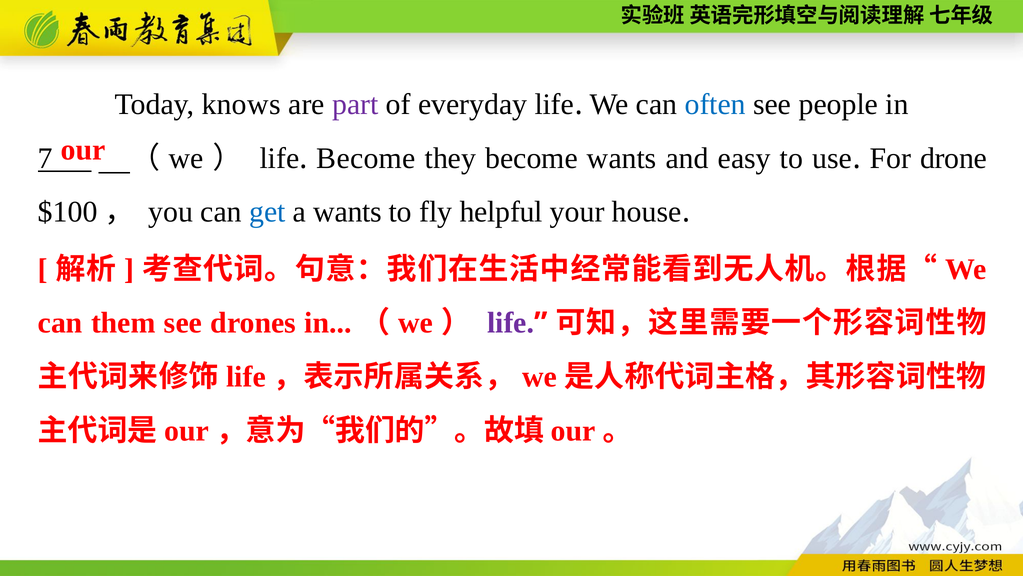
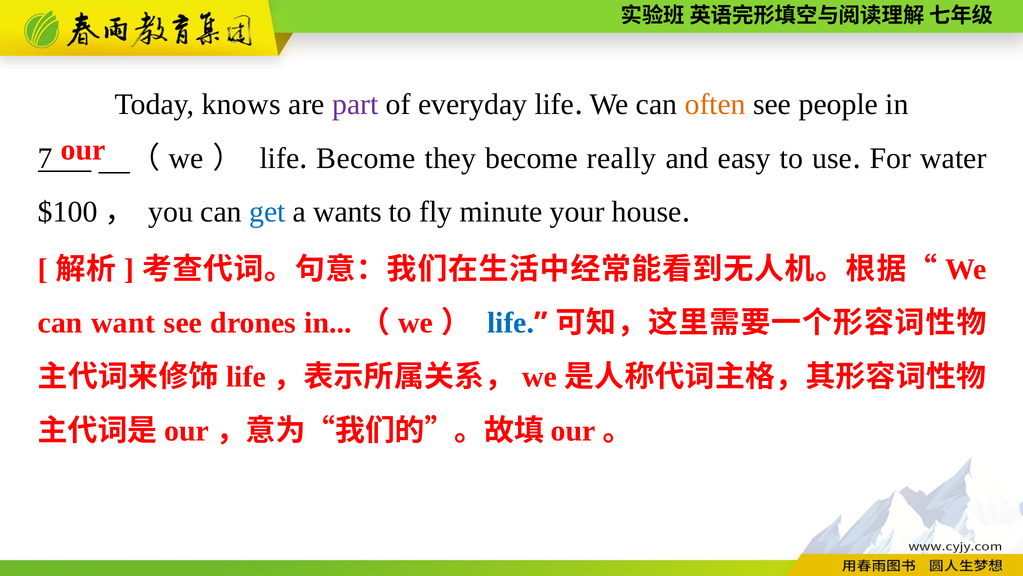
often colour: blue -> orange
become wants: wants -> really
drone: drone -> water
helpful: helpful -> minute
them: them -> want
life at (511, 323) colour: purple -> blue
